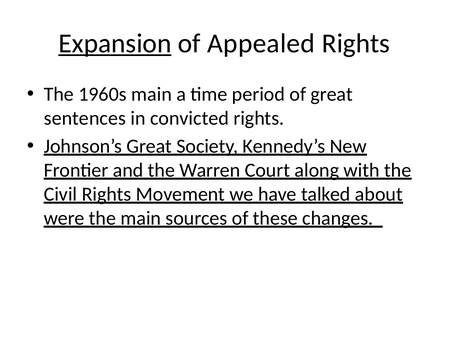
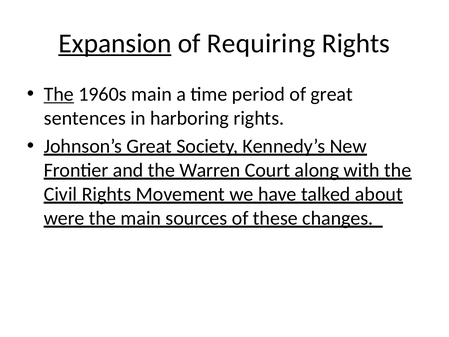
Appealed: Appealed -> Requiring
The at (59, 94) underline: none -> present
convicted: convicted -> harboring
